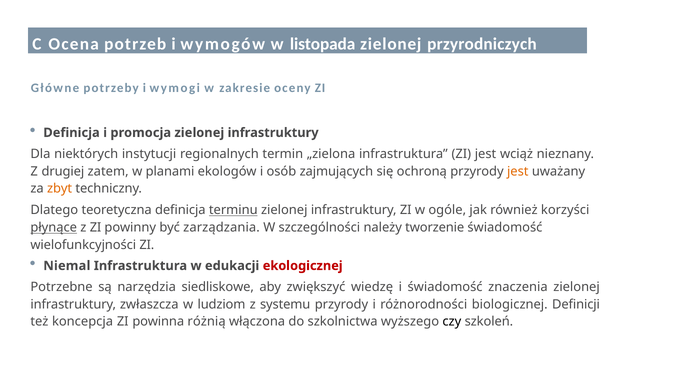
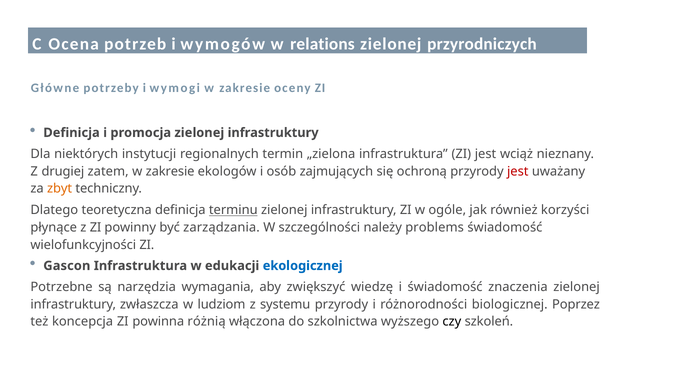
listopada: listopada -> relations
planami at (170, 171): planami -> zakresie
jest at (518, 171) colour: orange -> red
płynące underline: present -> none
tworzenie: tworzenie -> problems
Niemal: Niemal -> Gascon
ekologicznej colour: red -> blue
siedliskowe: siedliskowe -> wymagania
Definicji: Definicji -> Poprzez
